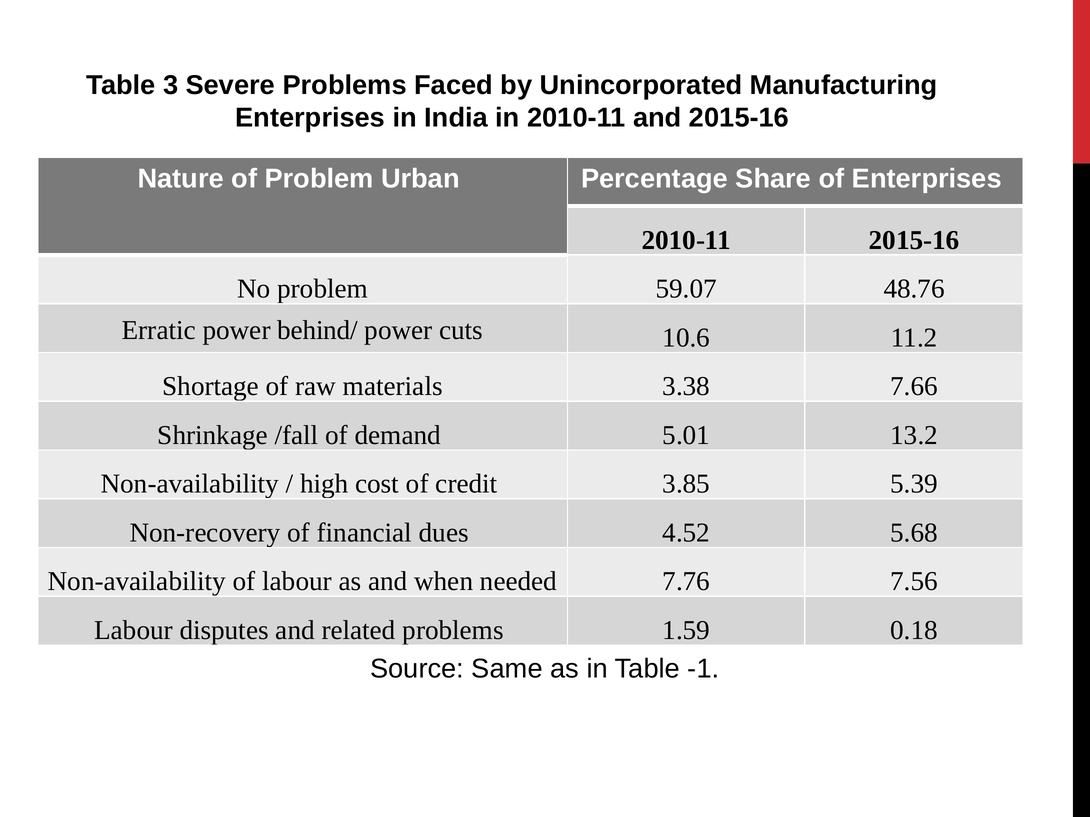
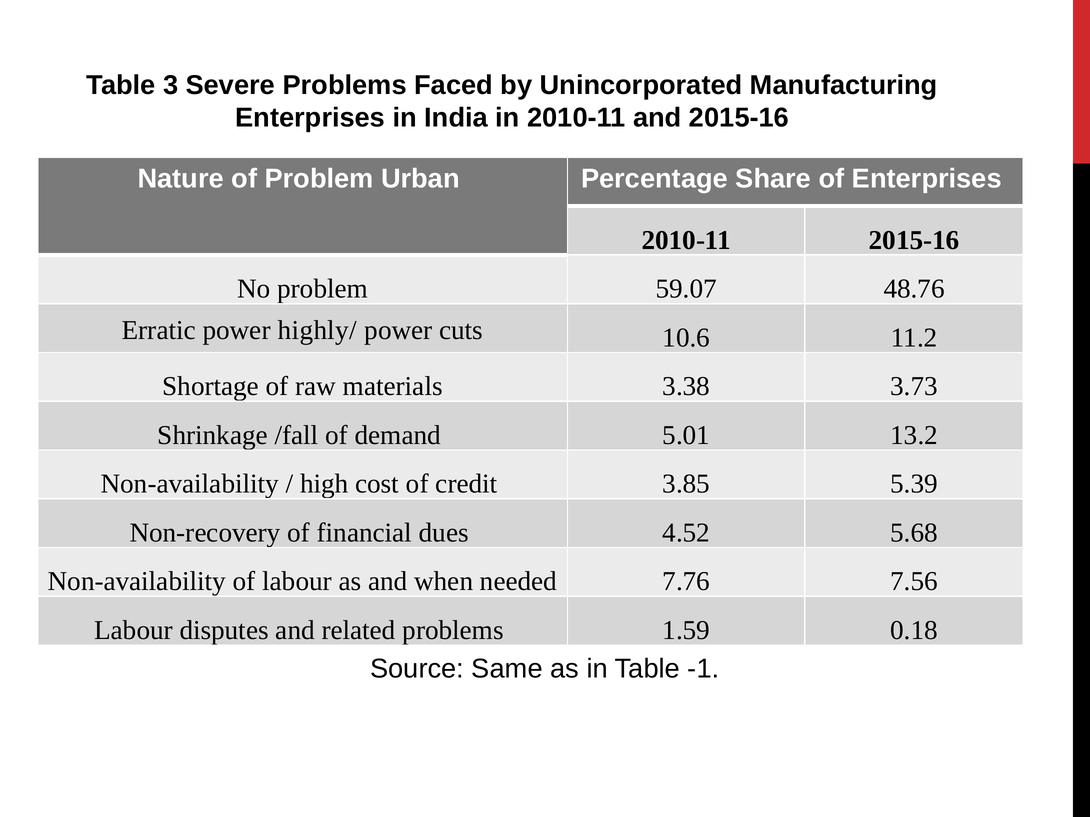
behind/: behind/ -> highly/
7.66: 7.66 -> 3.73
